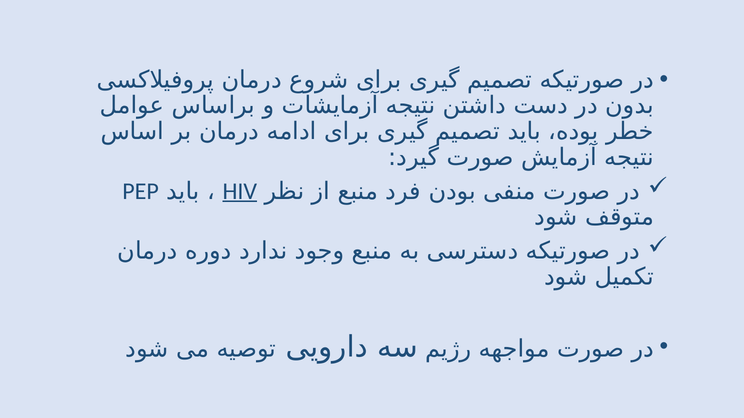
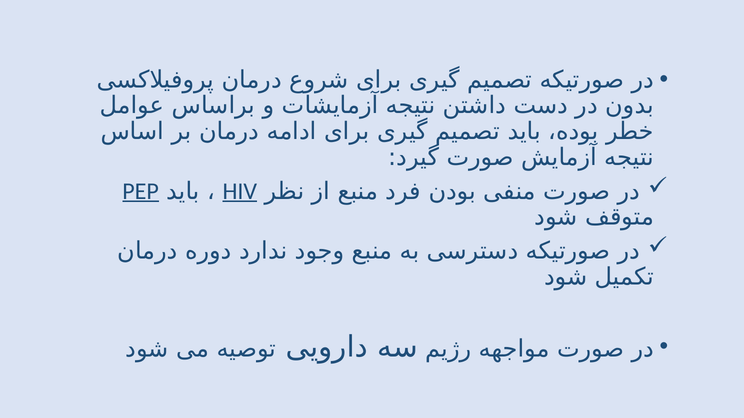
PEP underline: none -> present
